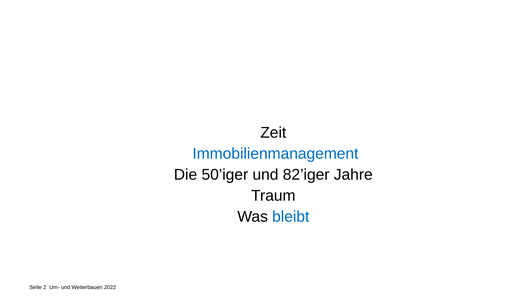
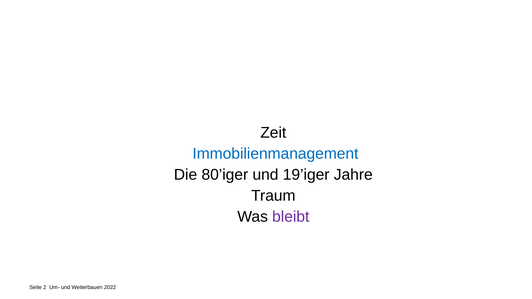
50’iger: 50’iger -> 80’iger
82’iger: 82’iger -> 19’iger
bleibt colour: blue -> purple
